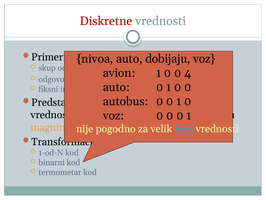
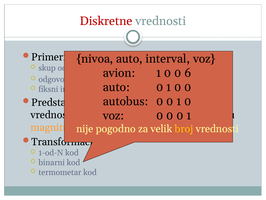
auto dobijaju: dobijaju -> interval
4: 4 -> 6
broj colour: light blue -> yellow
